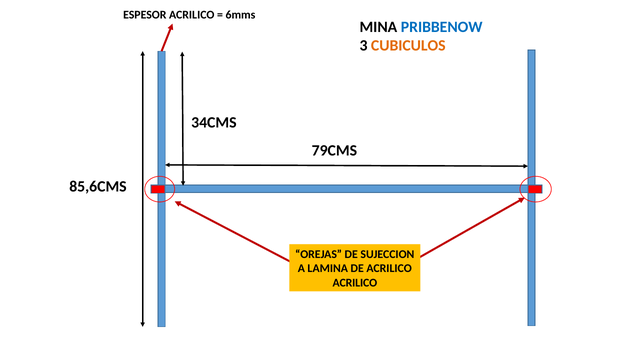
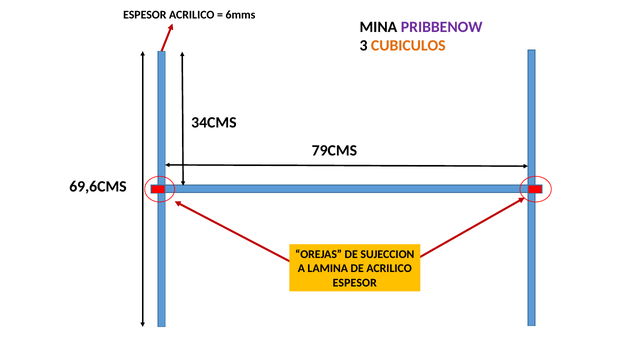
PRIBBENOW colour: blue -> purple
85,6CMS: 85,6CMS -> 69,6CMS
ACRILICO at (355, 283): ACRILICO -> ESPESOR
